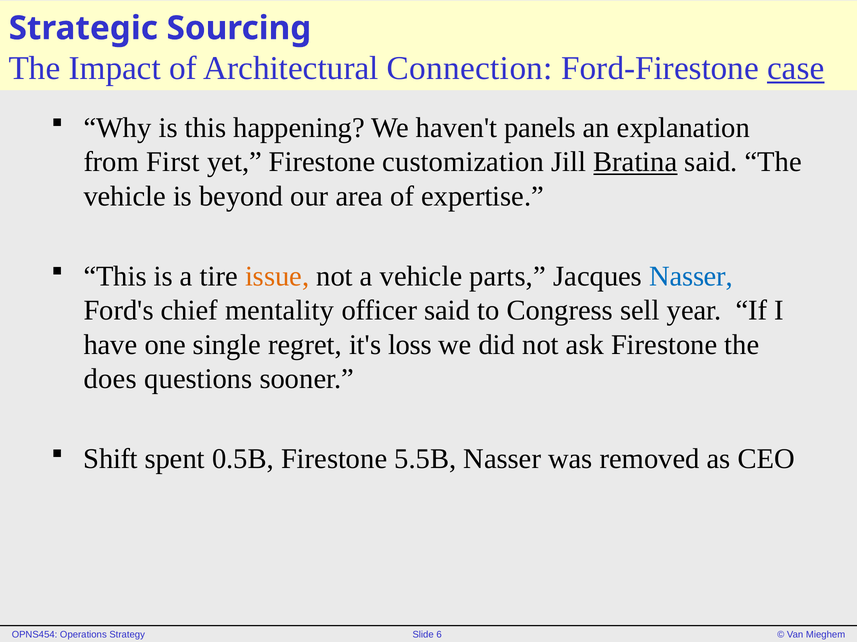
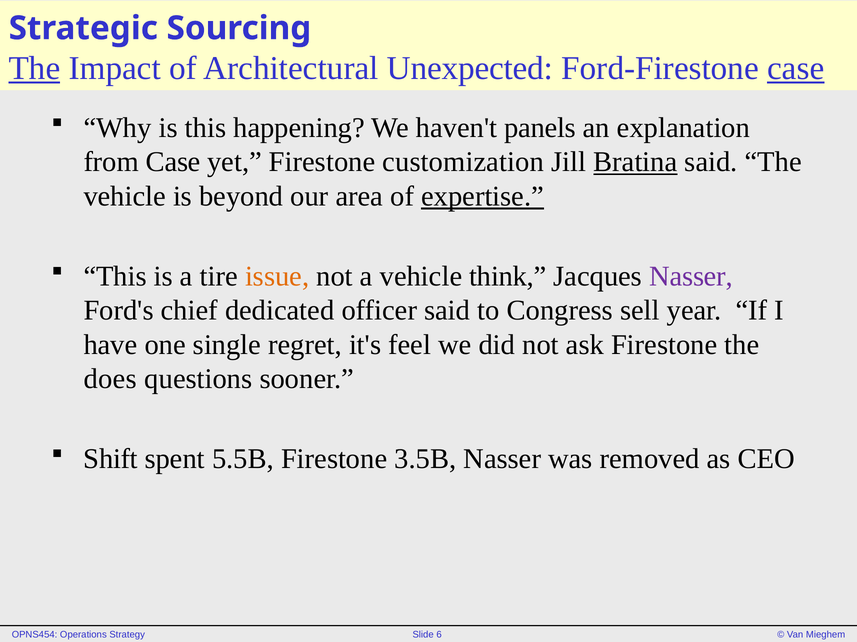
The at (34, 68) underline: none -> present
Connection: Connection -> Unexpected
from First: First -> Case
expertise underline: none -> present
parts: parts -> think
Nasser at (691, 276) colour: blue -> purple
mentality: mentality -> dedicated
loss: loss -> feel
0.5B: 0.5B -> 5.5B
5.5B: 5.5B -> 3.5B
